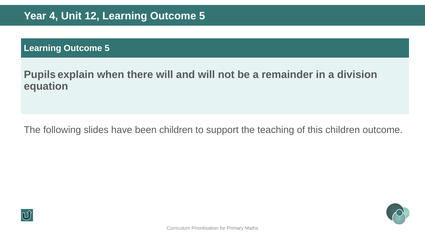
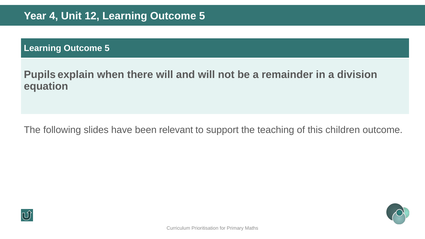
been children: children -> relevant
